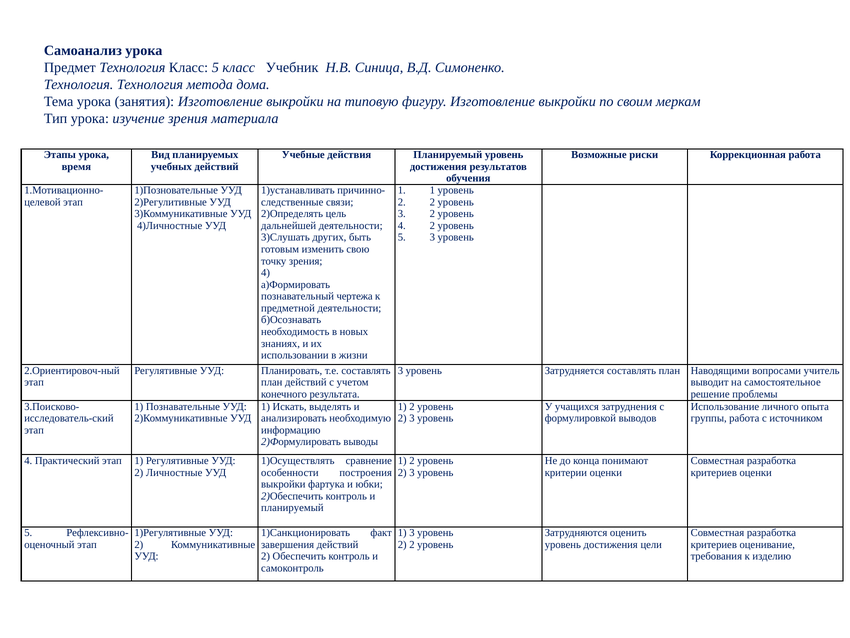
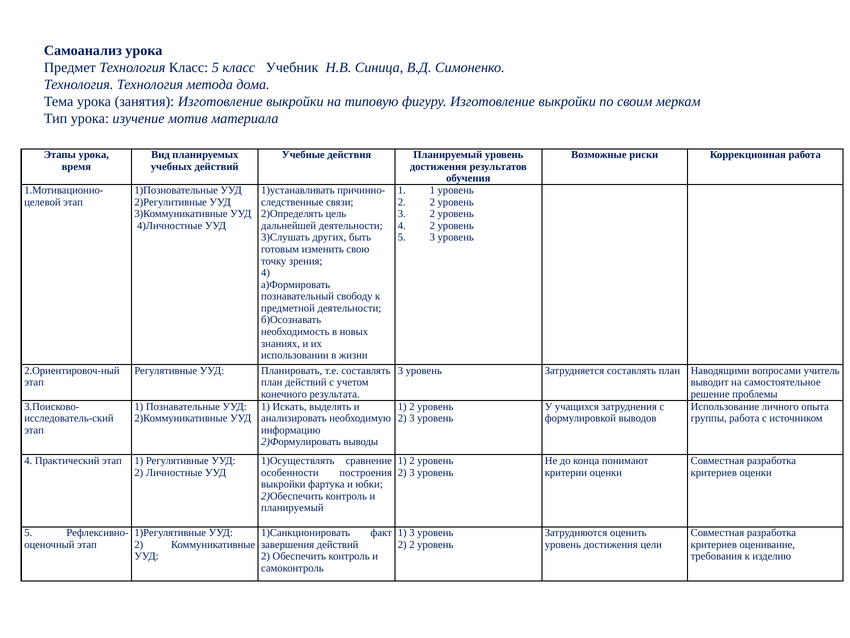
изучение зрения: зрения -> мотив
чертежа: чертежа -> свободу
